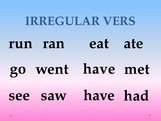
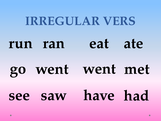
went have: have -> went
